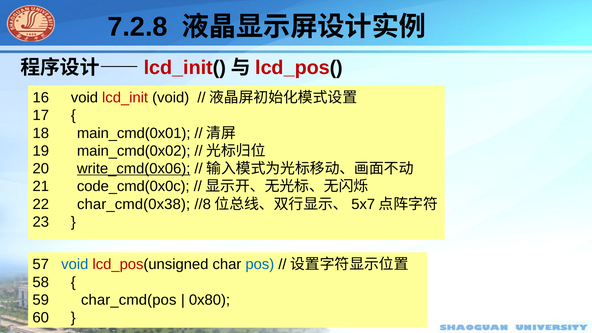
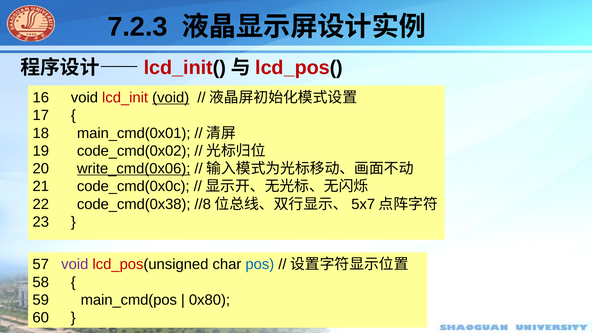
7.2.8: 7.2.8 -> 7.2.3
void at (171, 98) underline: none -> present
main_cmd(0x02: main_cmd(0x02 -> code_cmd(0x02
char_cmd(0x38: char_cmd(0x38 -> code_cmd(0x38
void at (75, 264) colour: blue -> purple
char_cmd(pos: char_cmd(pos -> main_cmd(pos
